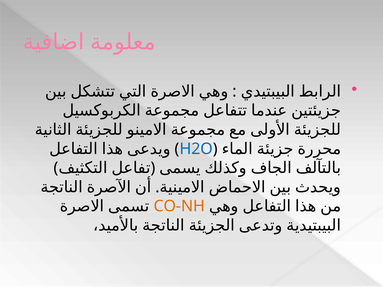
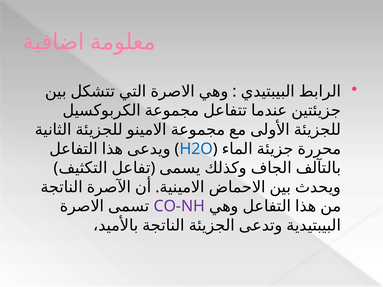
CO-NH colour: orange -> purple
